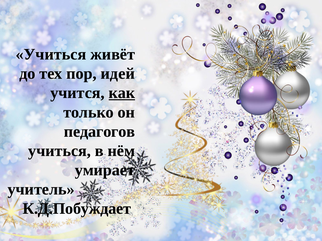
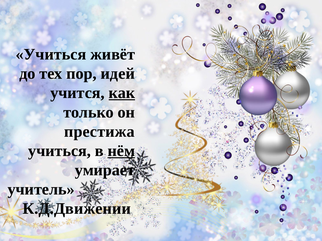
педагогов: педагогов -> престижа
нём underline: none -> present
К.Д.Побуждает: К.Д.Побуждает -> К.Д.Движении
